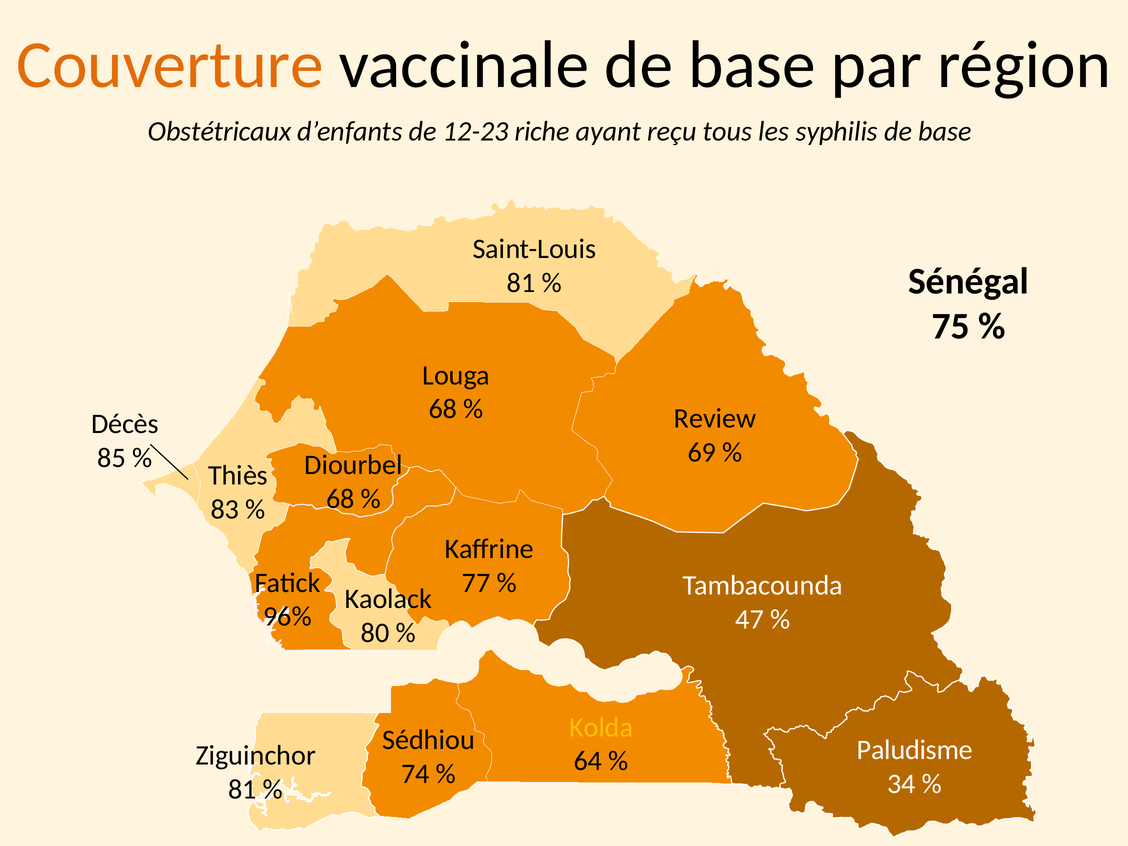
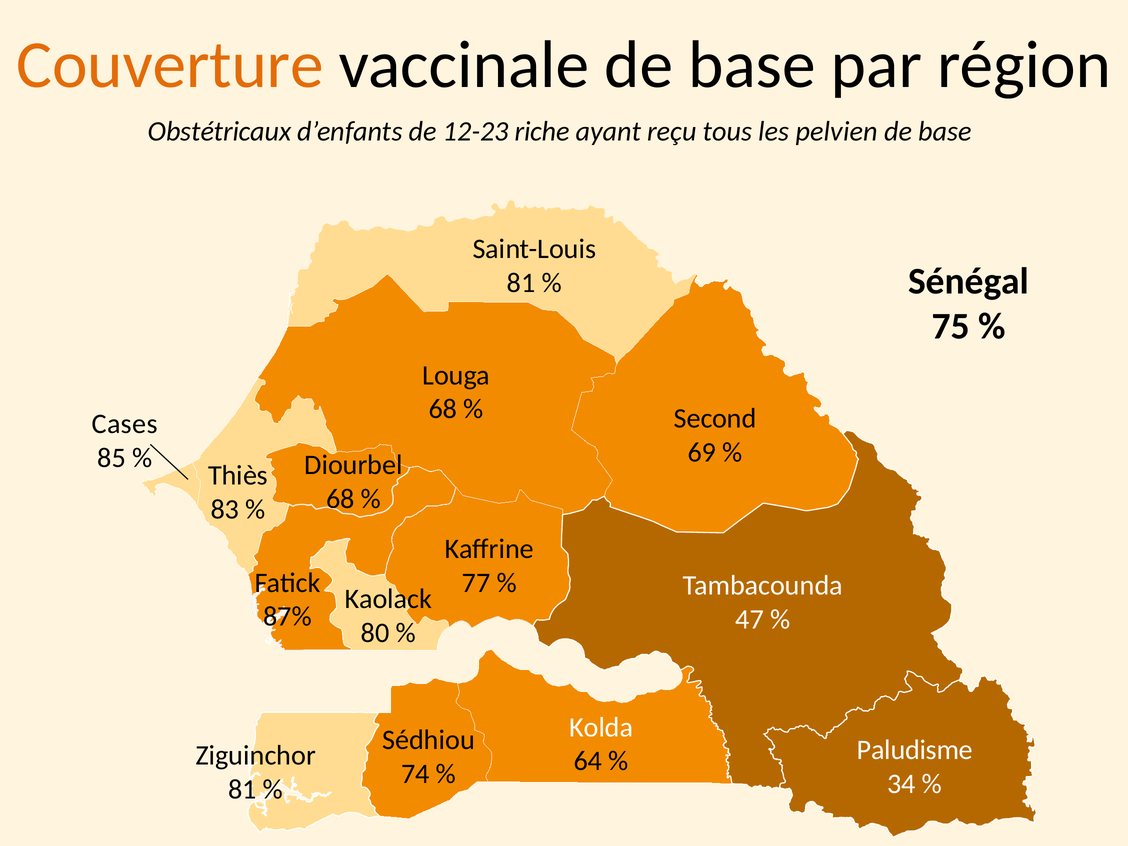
syphilis: syphilis -> pelvien
Review: Review -> Second
Décès: Décès -> Cases
96%: 96% -> 87%
Kolda colour: yellow -> white
